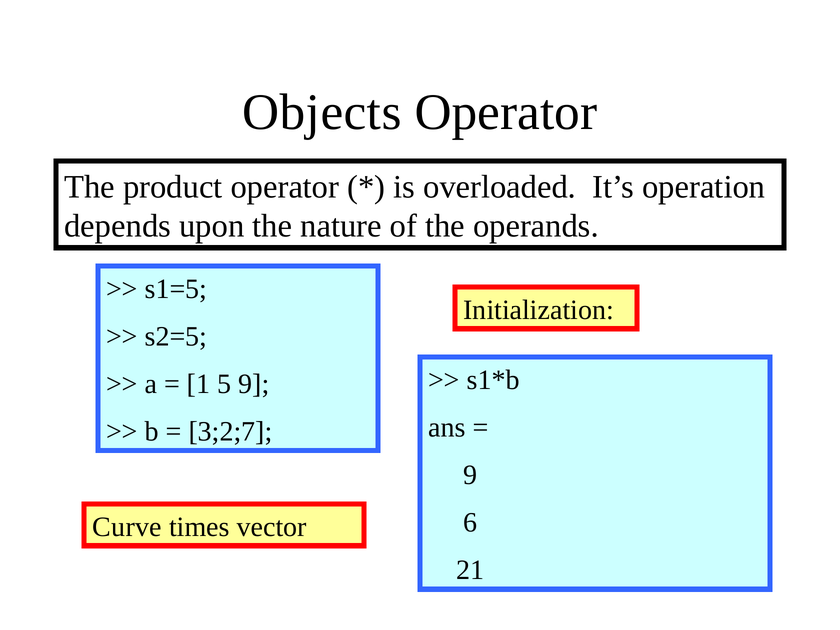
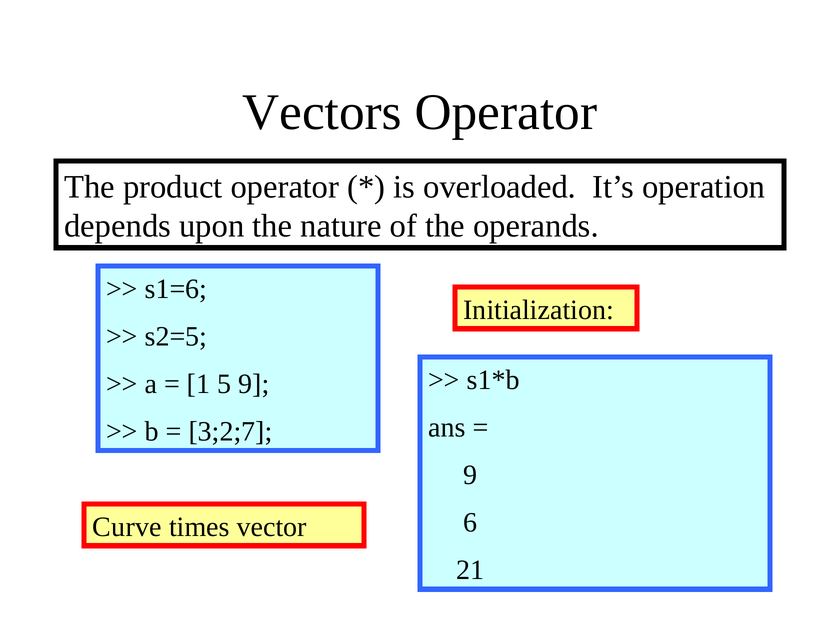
Objects: Objects -> Vectors
s1=5: s1=5 -> s1=6
